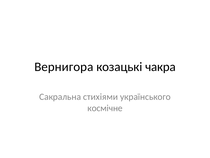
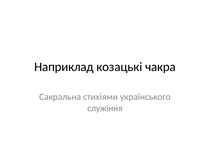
Вернигора: Вернигора -> Наприклад
космічне: космічне -> служіння
